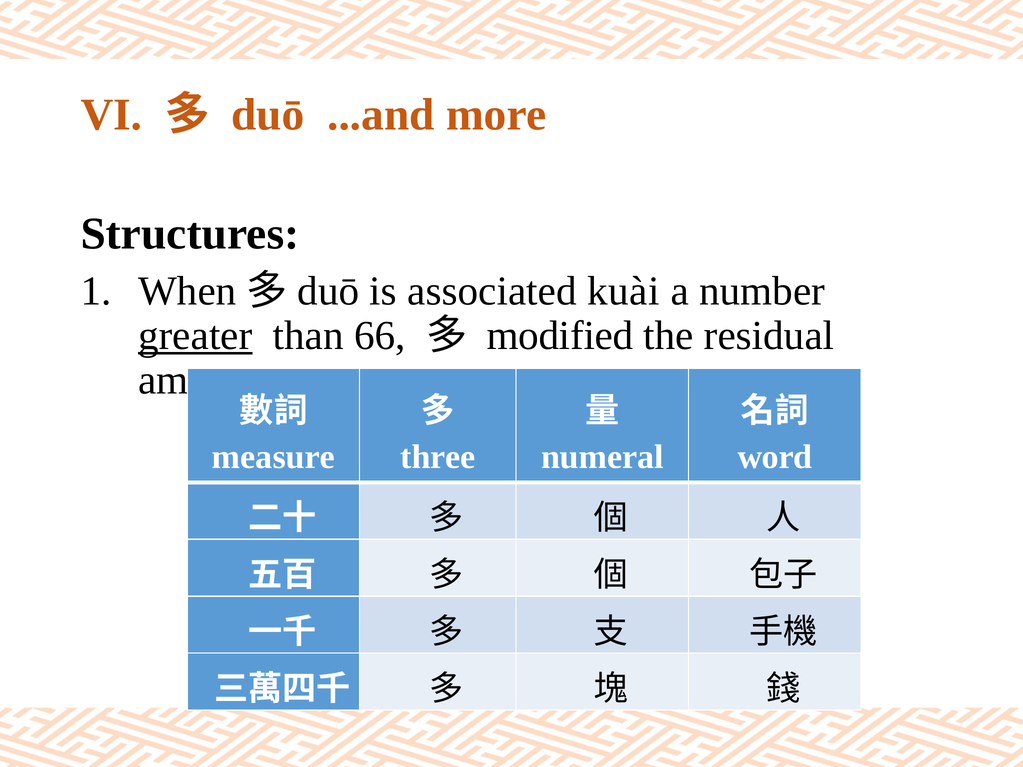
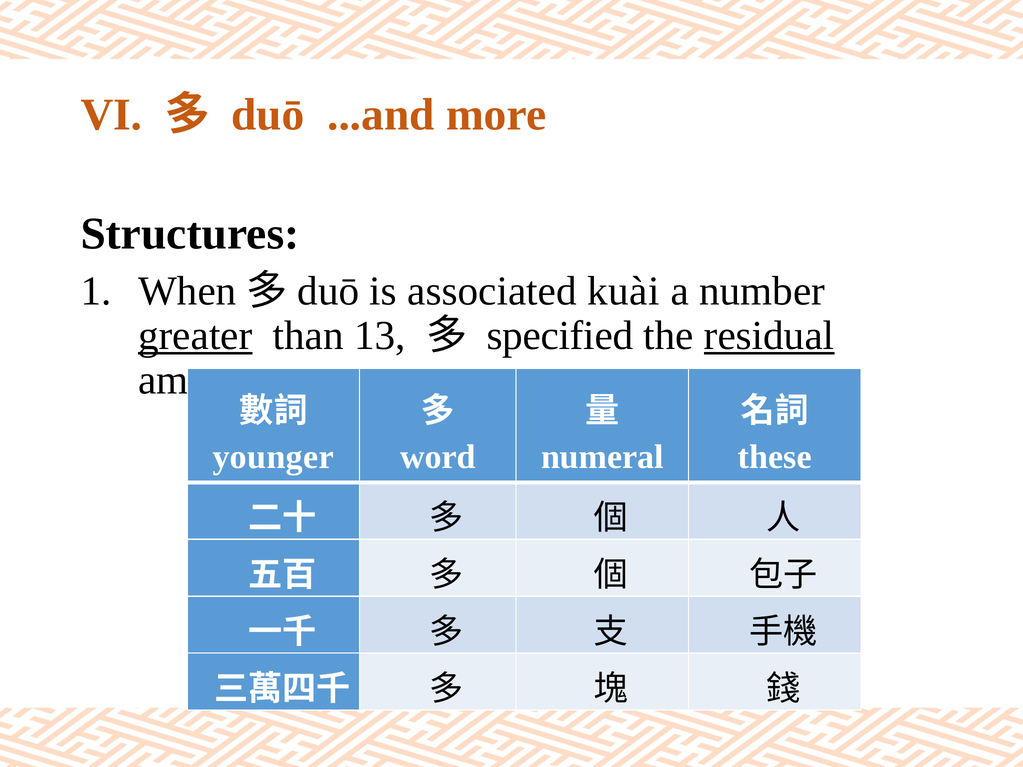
66: 66 -> 13
modified: modified -> specified
residual underline: none -> present
measure: measure -> younger
three: three -> word
word: word -> these
